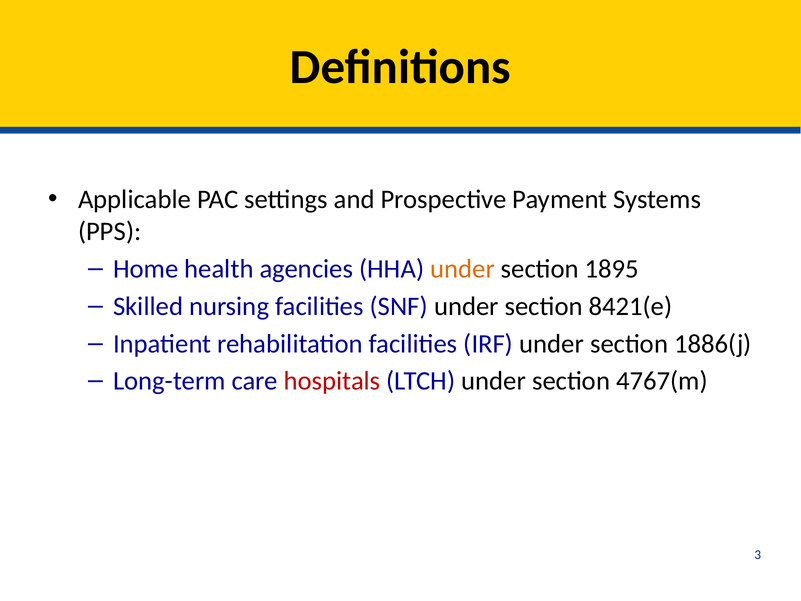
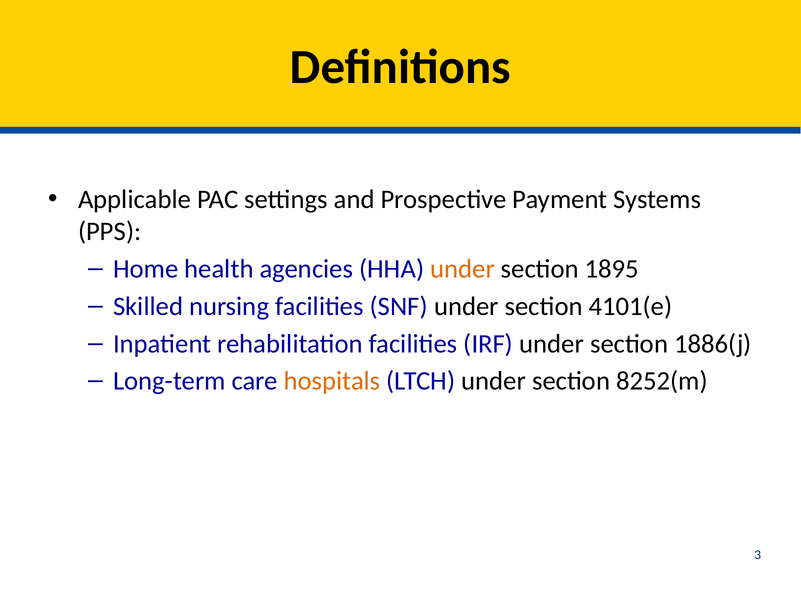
8421(e: 8421(e -> 4101(e
hospitals colour: red -> orange
4767(m: 4767(m -> 8252(m
